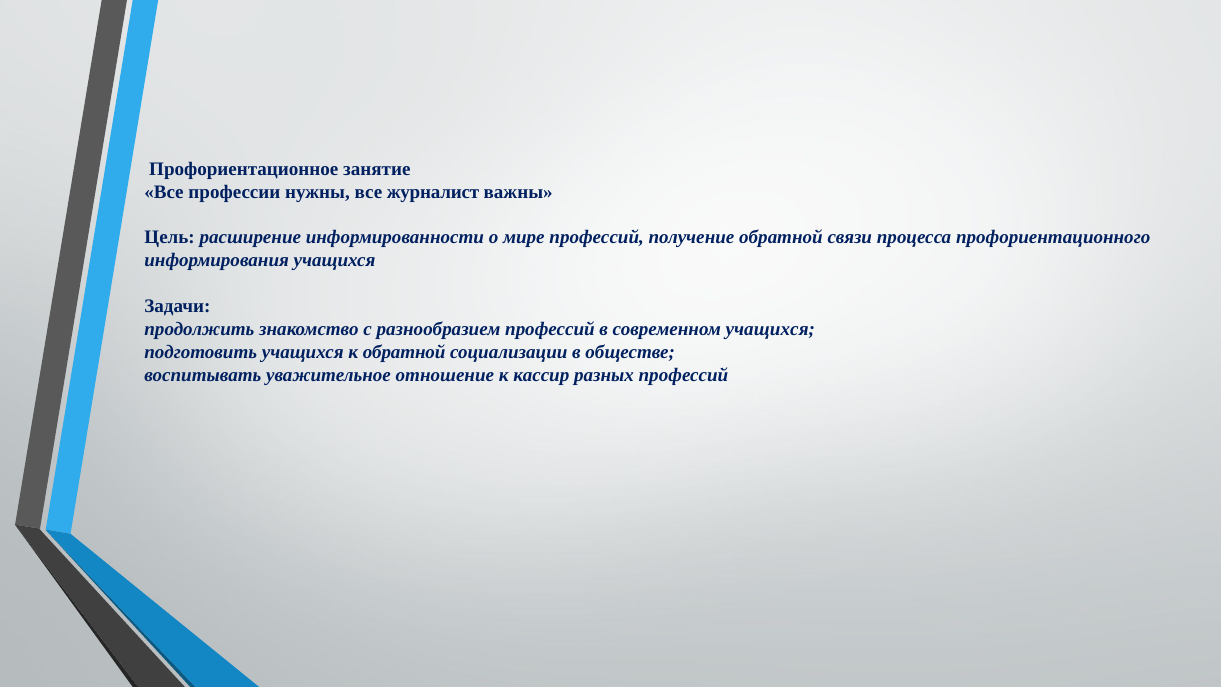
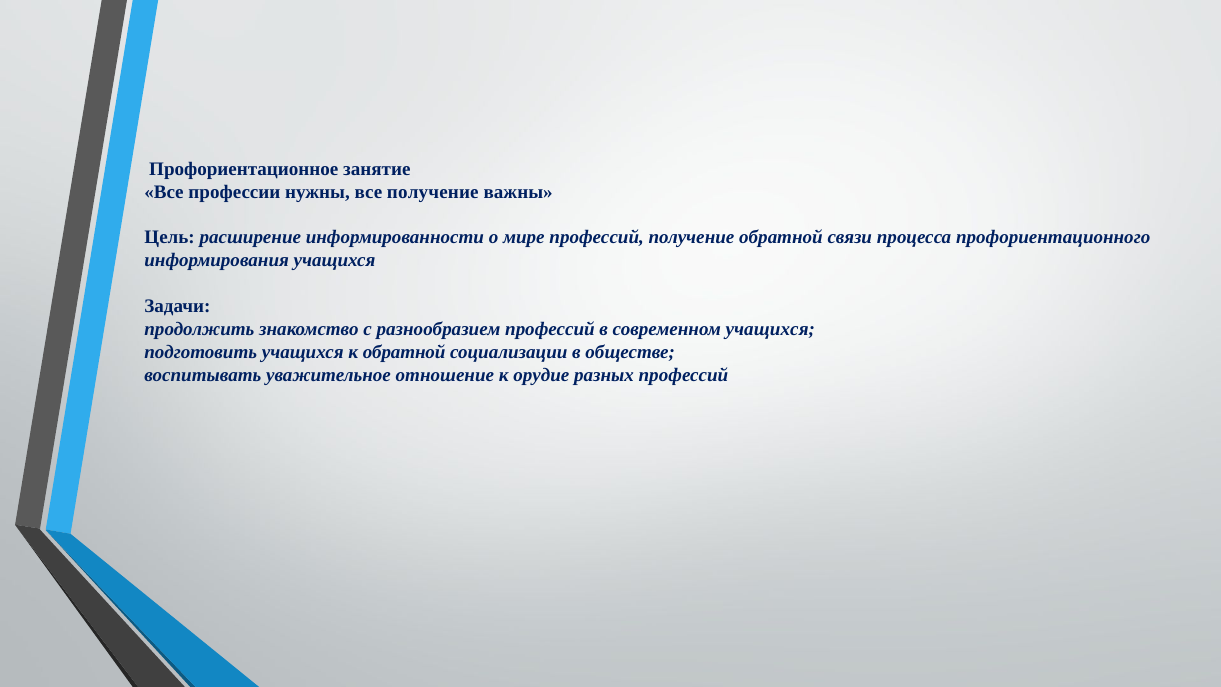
все журналист: журналист -> получение
кассир: кассир -> орудие
